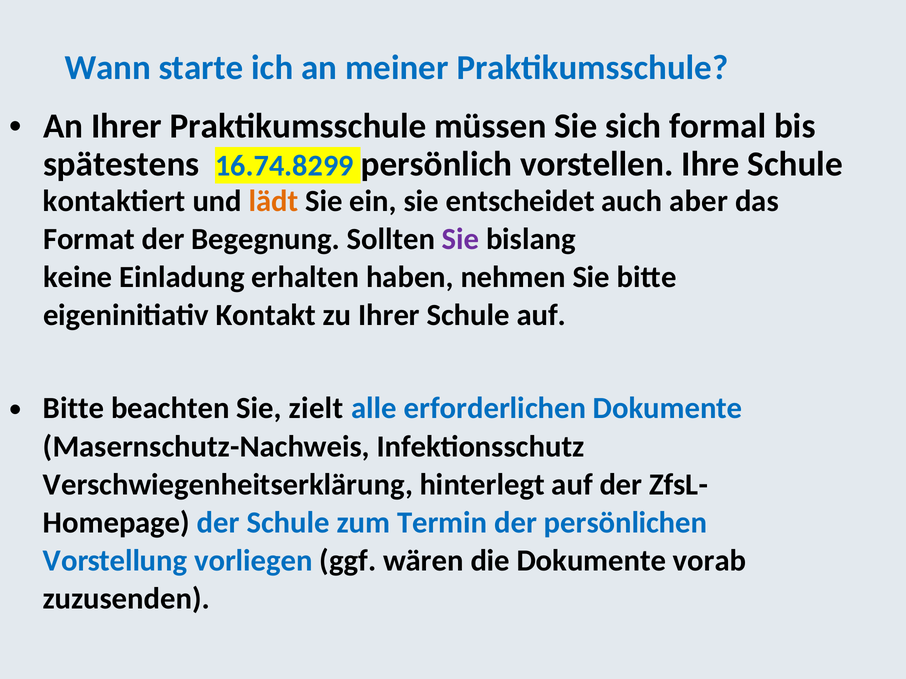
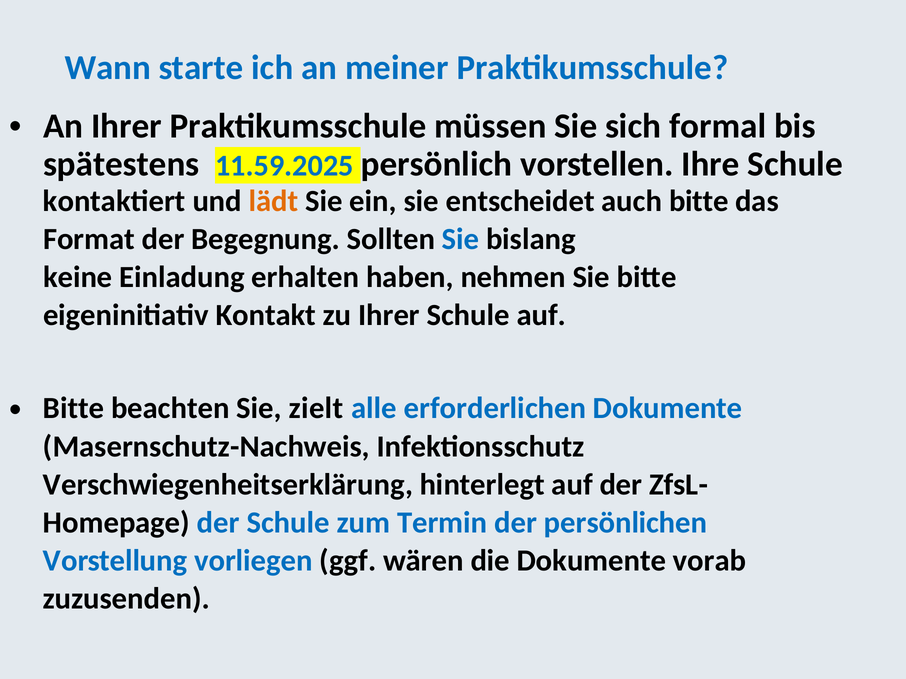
16.74.8299: 16.74.8299 -> 11.59.2025
auch aber: aber -> bitte
Sie at (461, 239) colour: purple -> blue
